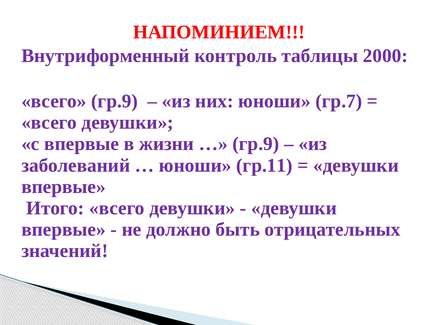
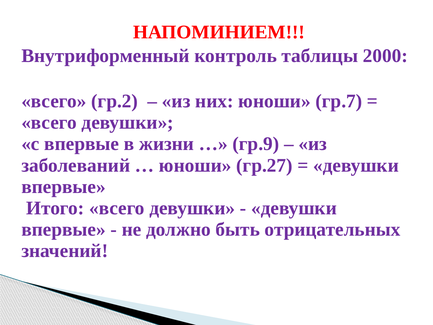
всего гр.9: гр.9 -> гр.2
гр.11: гр.11 -> гр.27
